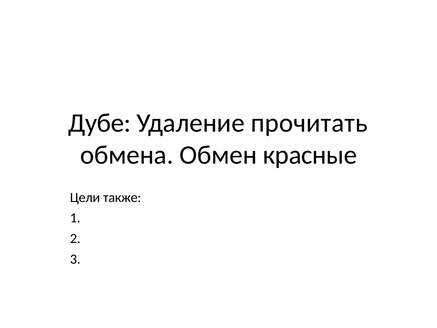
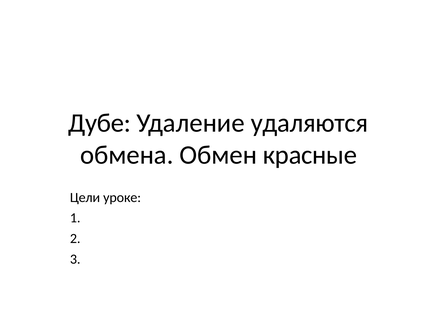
прочитать: прочитать -> удаляются
также: также -> уроке
